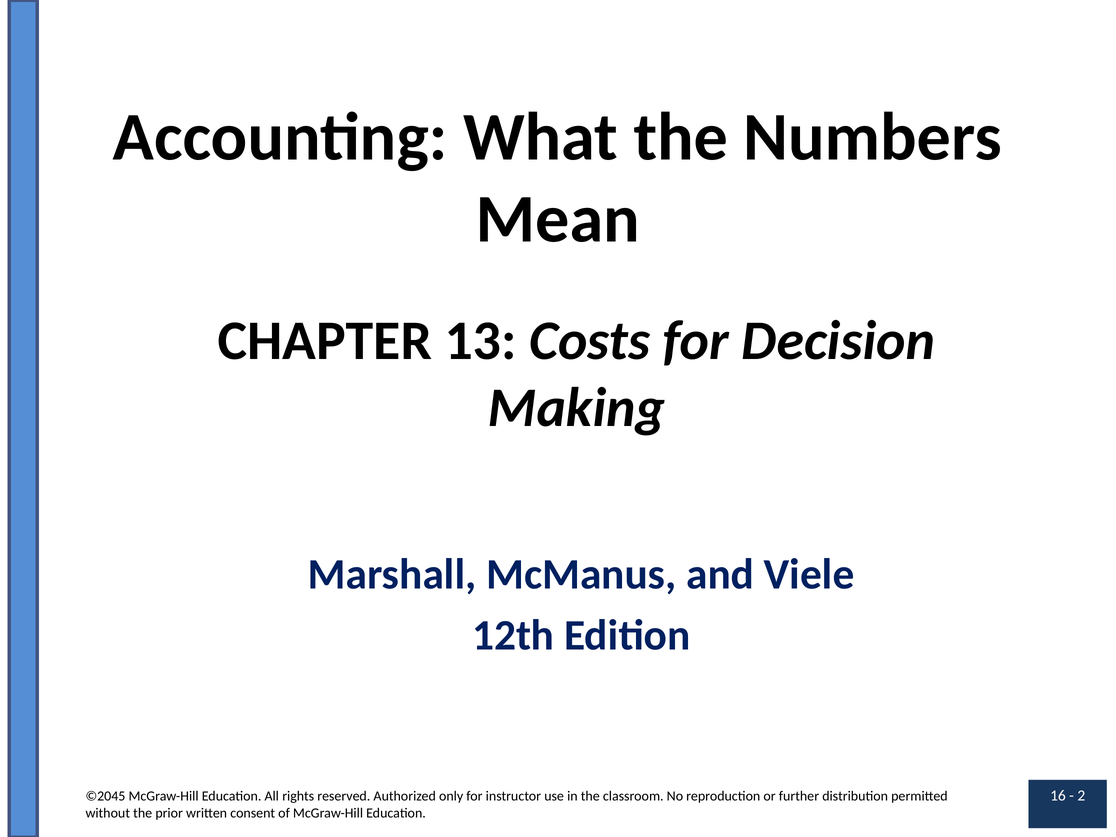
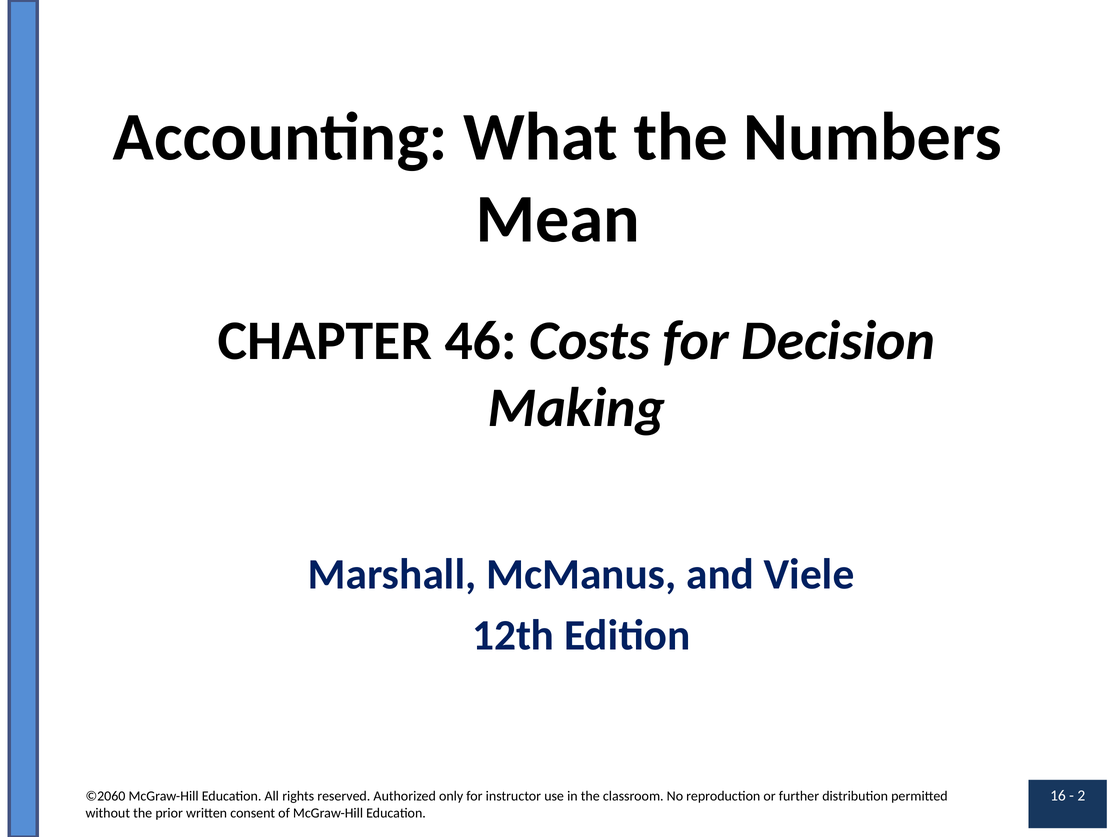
13: 13 -> 46
©2045: ©2045 -> ©2060
